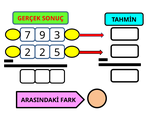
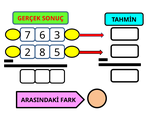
9: 9 -> 6
2 2: 2 -> 8
